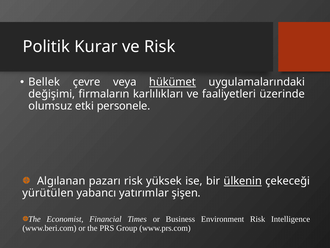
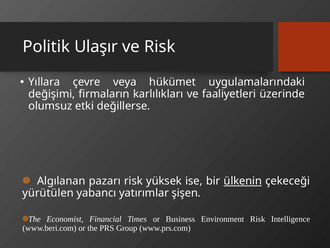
Kurar: Kurar -> Ulaşır
Bellek: Bellek -> Yıllara
hükümet underline: present -> none
personele: personele -> değillerse
